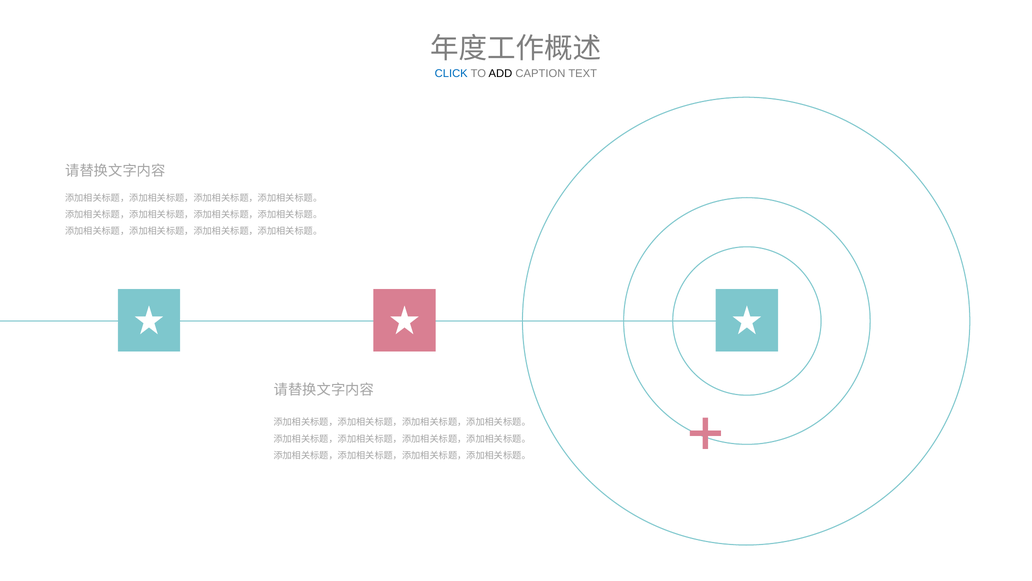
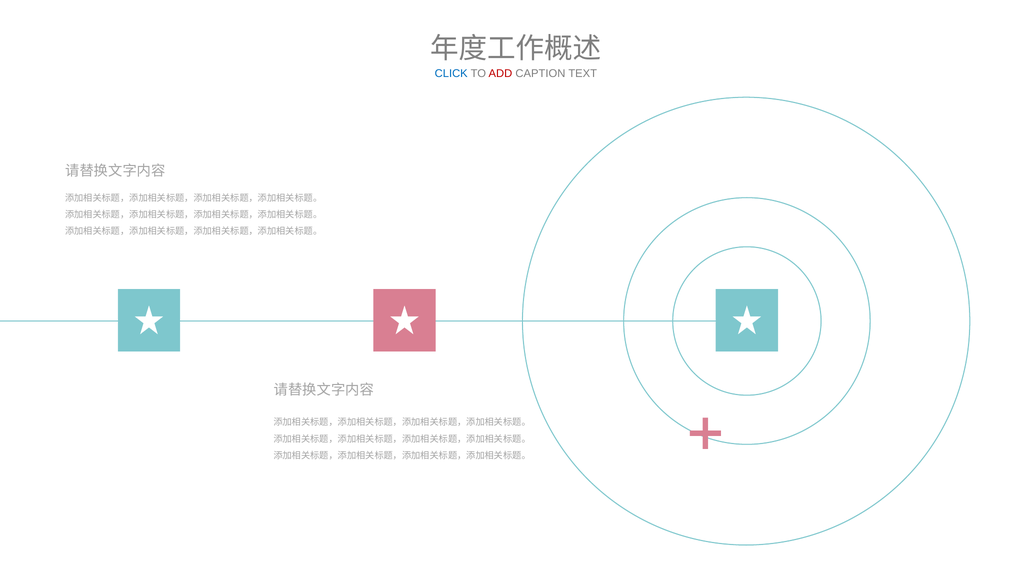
ADD colour: black -> red
